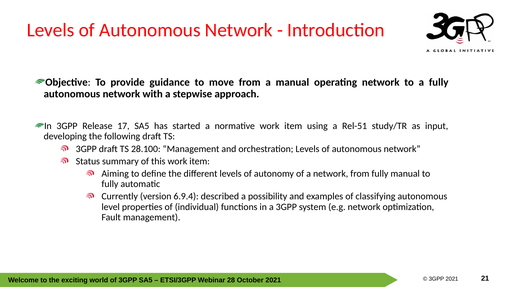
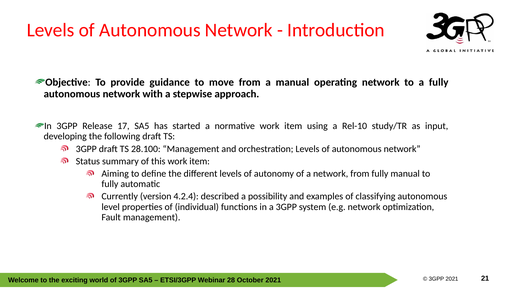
Rel-51: Rel-51 -> Rel-10
6.9.4: 6.9.4 -> 4.2.4
